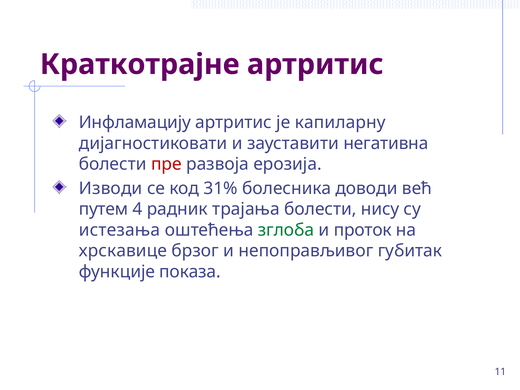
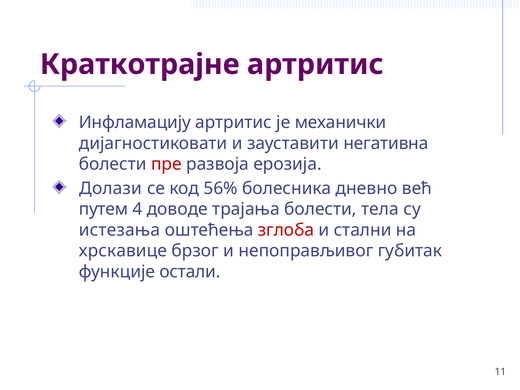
капиларну: капиларну -> механички
Изводи: Изводи -> Долази
31%: 31% -> 56%
доводи: доводи -> дневно
радник: радник -> доводе
нису: нису -> тела
зглоба colour: green -> red
проток: проток -> стални
показа: показа -> остали
